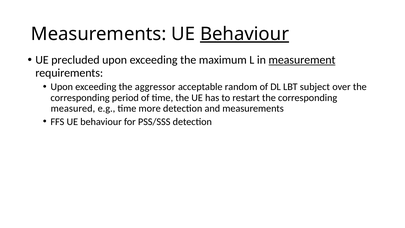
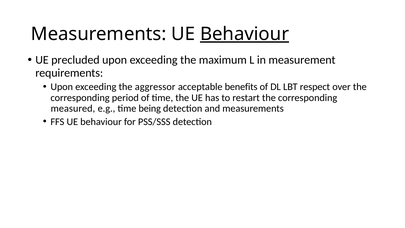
measurement underline: present -> none
random: random -> benefits
subject: subject -> respect
more: more -> being
